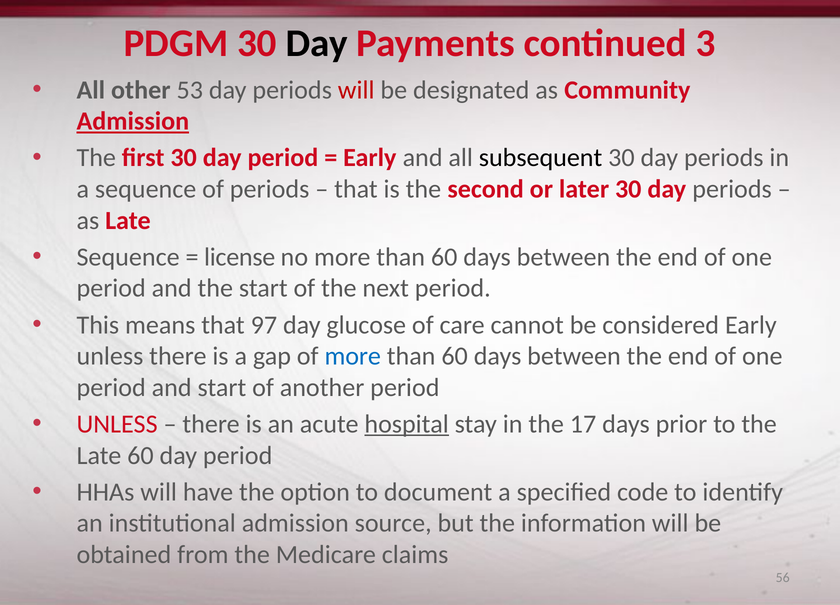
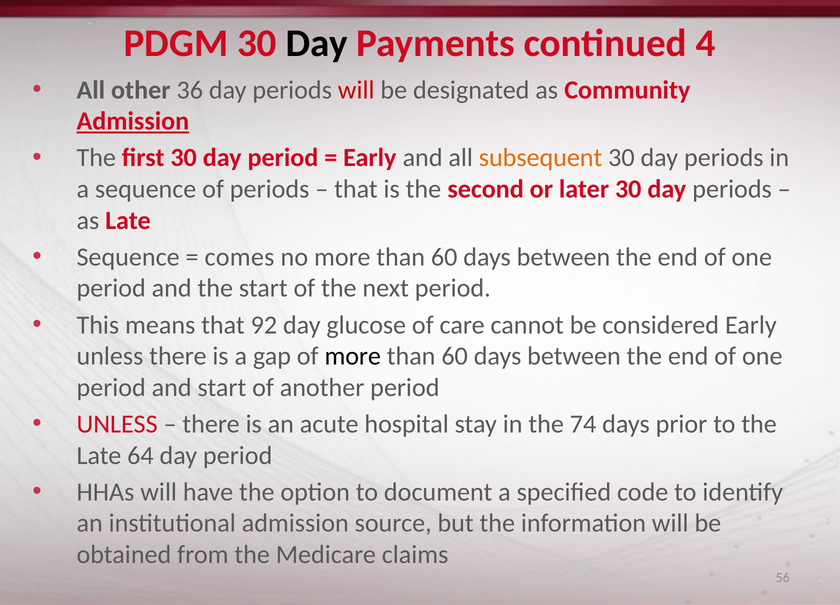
3: 3 -> 4
53: 53 -> 36
subsequent colour: black -> orange
license: license -> comes
97: 97 -> 92
more at (353, 356) colour: blue -> black
hospital underline: present -> none
17: 17 -> 74
Late 60: 60 -> 64
